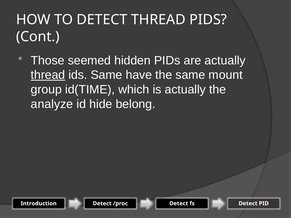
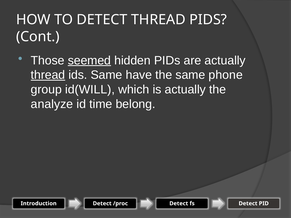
seemed underline: none -> present
mount: mount -> phone
id(TIME: id(TIME -> id(WILL
hide: hide -> time
